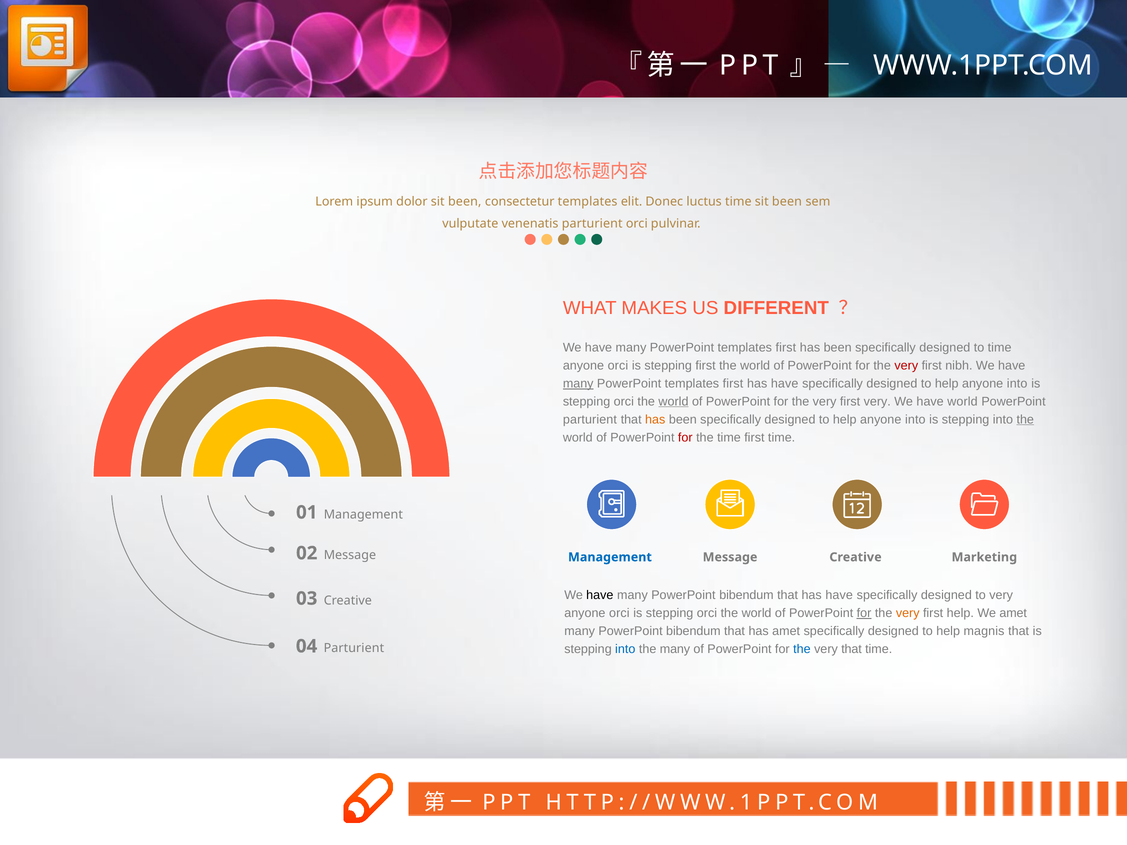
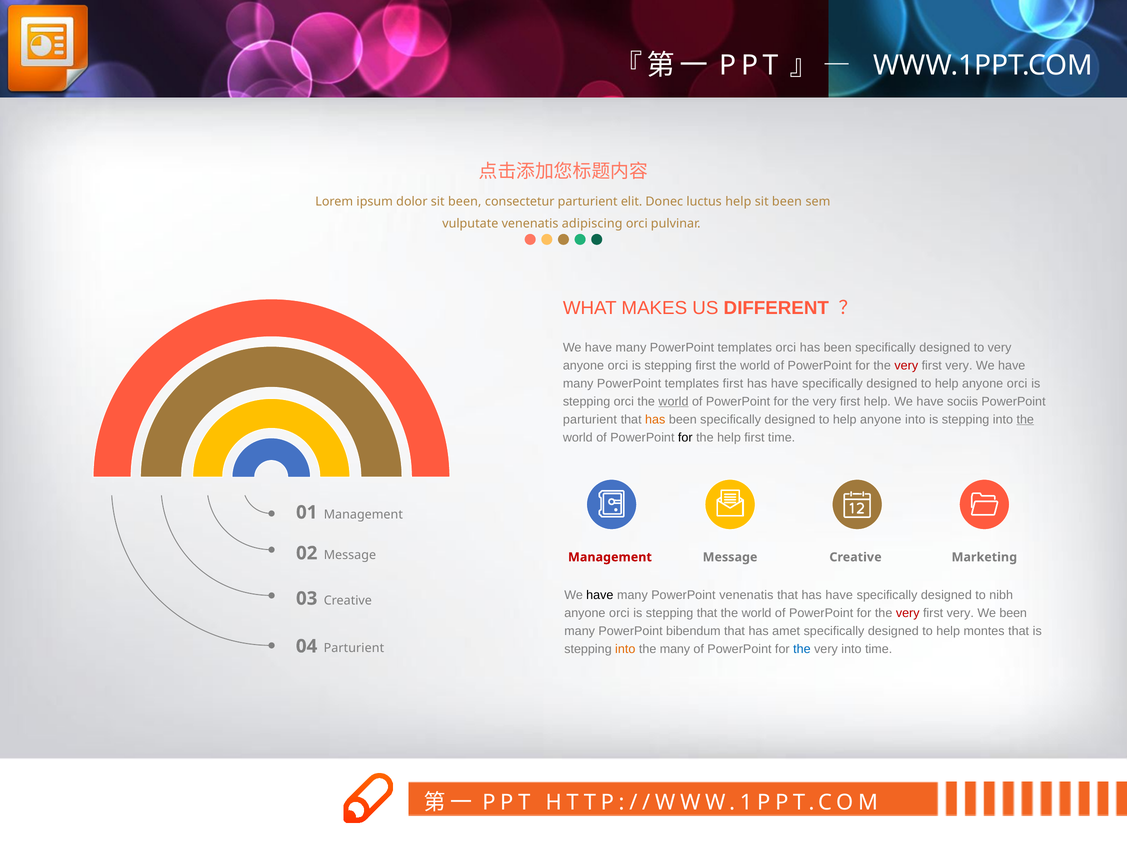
consectetur templates: templates -> parturient
luctus time: time -> help
venenatis parturient: parturient -> adipiscing
first at (786, 348): first -> orci
to time: time -> very
nibh at (959, 366): nibh -> very
many at (578, 384) underline: present -> none
into at (1017, 384): into -> orci
first very: very -> help
have world: world -> sociis
for at (685, 438) colour: red -> black
the time: time -> help
Management at (610, 557) colour: blue -> red
bibendum at (746, 595): bibendum -> venenatis
to very: very -> nibh
orci at (707, 613): orci -> that
for at (864, 613) underline: present -> none
very at (908, 613) colour: orange -> red
help at (960, 613): help -> very
We amet: amet -> been
magnis: magnis -> montes
into at (625, 649) colour: blue -> orange
very that: that -> into
